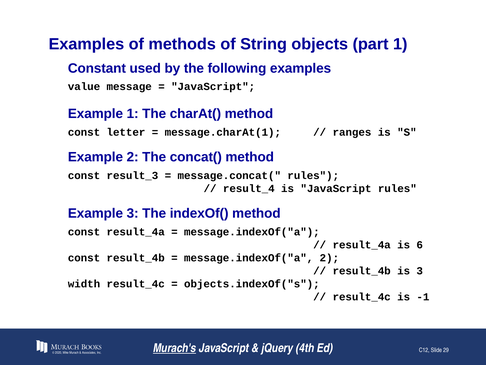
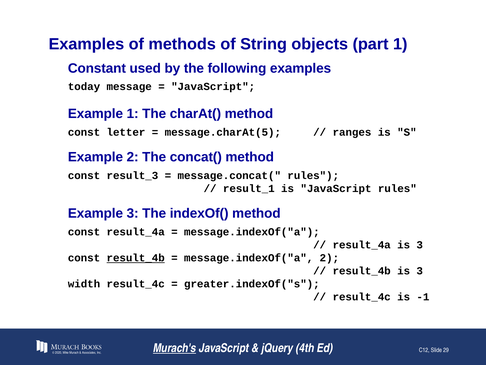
value: value -> today
message.charAt(1: message.charAt(1 -> message.charAt(5
result_4: result_4 -> result_1
result_4a is 6: 6 -> 3
result_4b at (136, 258) underline: none -> present
objects.indexOf("s: objects.indexOf("s -> greater.indexOf("s
